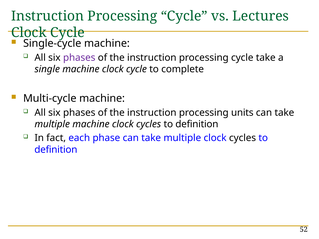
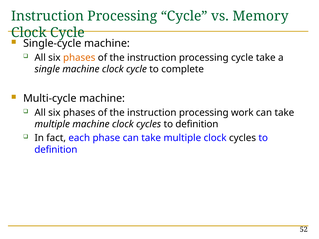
Lectures: Lectures -> Memory
phases at (79, 58) colour: purple -> orange
units: units -> work
